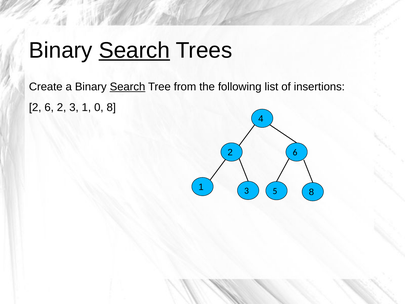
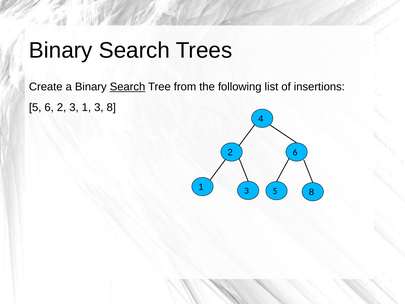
Search at (134, 50) underline: present -> none
2 at (35, 107): 2 -> 5
3 1 0: 0 -> 3
